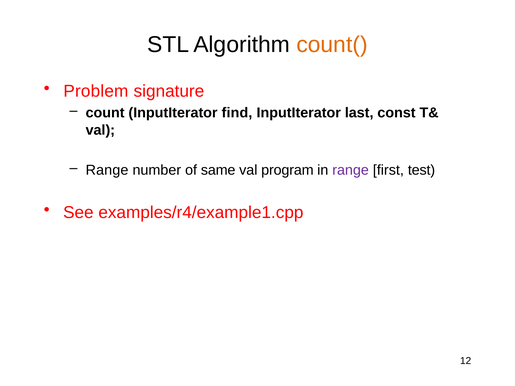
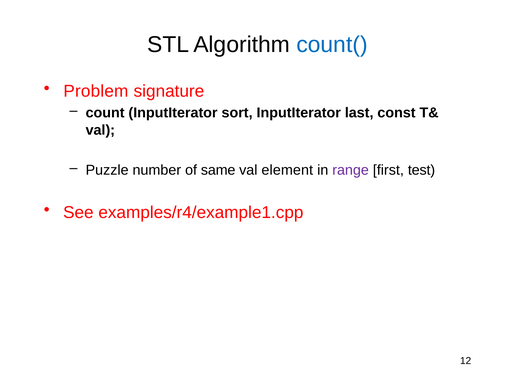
count( colour: orange -> blue
find: find -> sort
Range at (107, 170): Range -> Puzzle
program: program -> element
